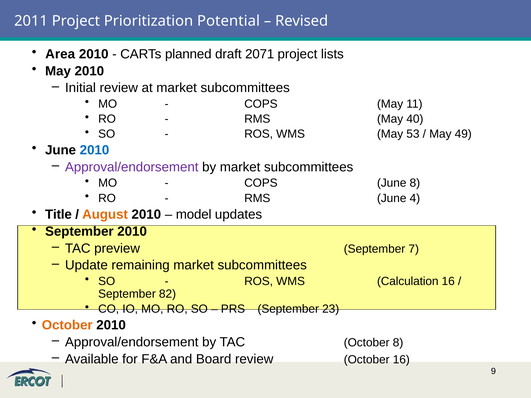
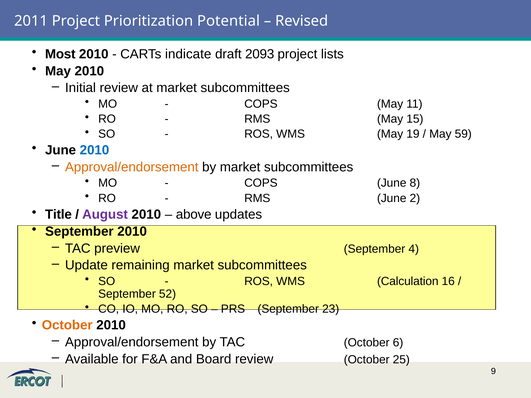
Area: Area -> Most
planned: planned -> indicate
2071: 2071 -> 2093
40: 40 -> 15
53: 53 -> 19
49: 49 -> 59
Approval/endorsement at (132, 167) colour: purple -> orange
4: 4 -> 2
August colour: orange -> purple
model: model -> above
7: 7 -> 4
82: 82 -> 52
October 8: 8 -> 6
October 16: 16 -> 25
